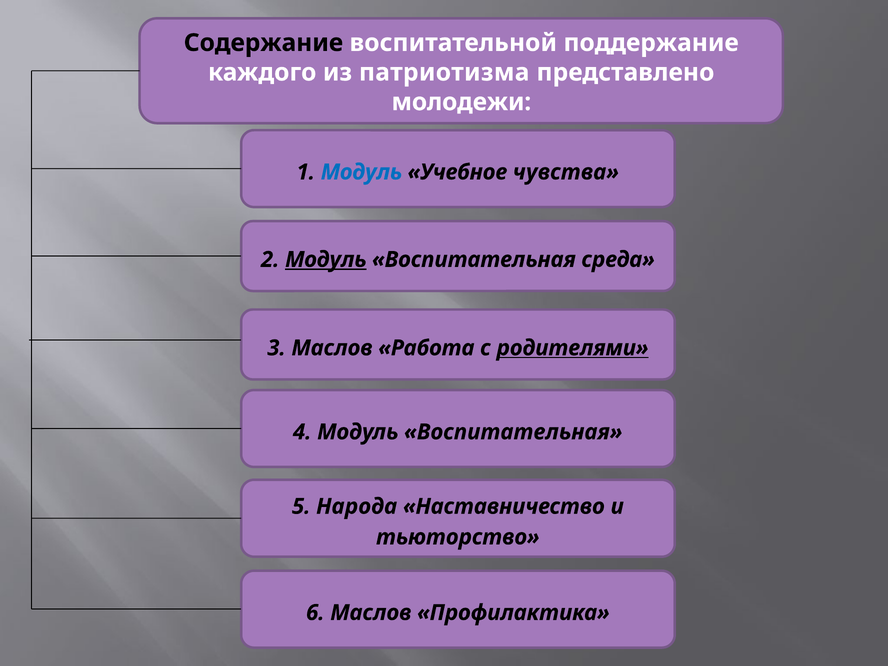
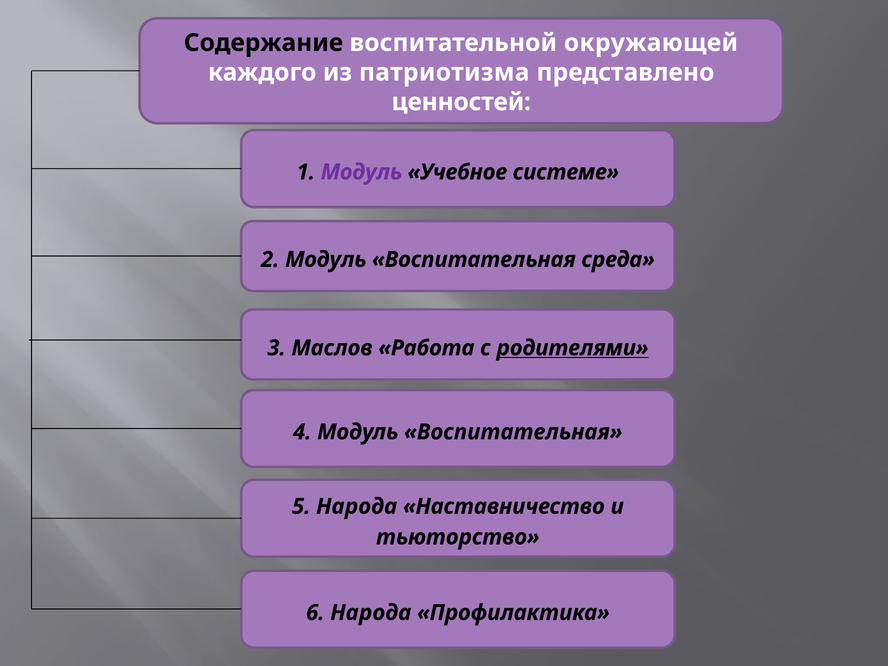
поддержание: поддержание -> окружающей
молодежи: молодежи -> ценностей
Модуль at (361, 172) colour: blue -> purple
чувства: чувства -> системе
Модуль at (326, 260) underline: present -> none
6 Маслов: Маслов -> Народа
